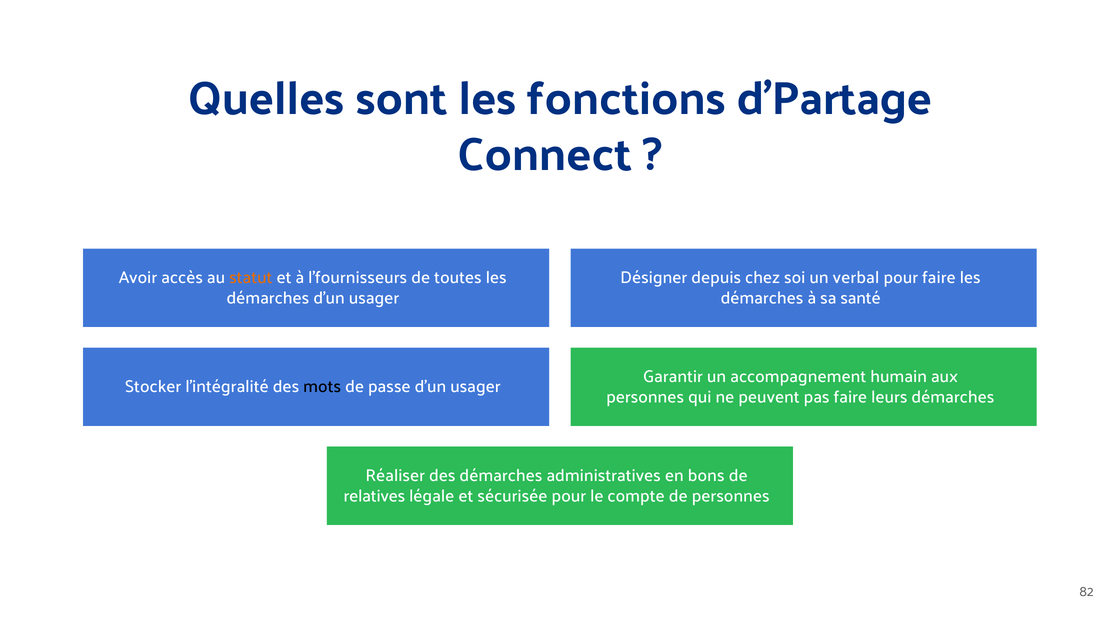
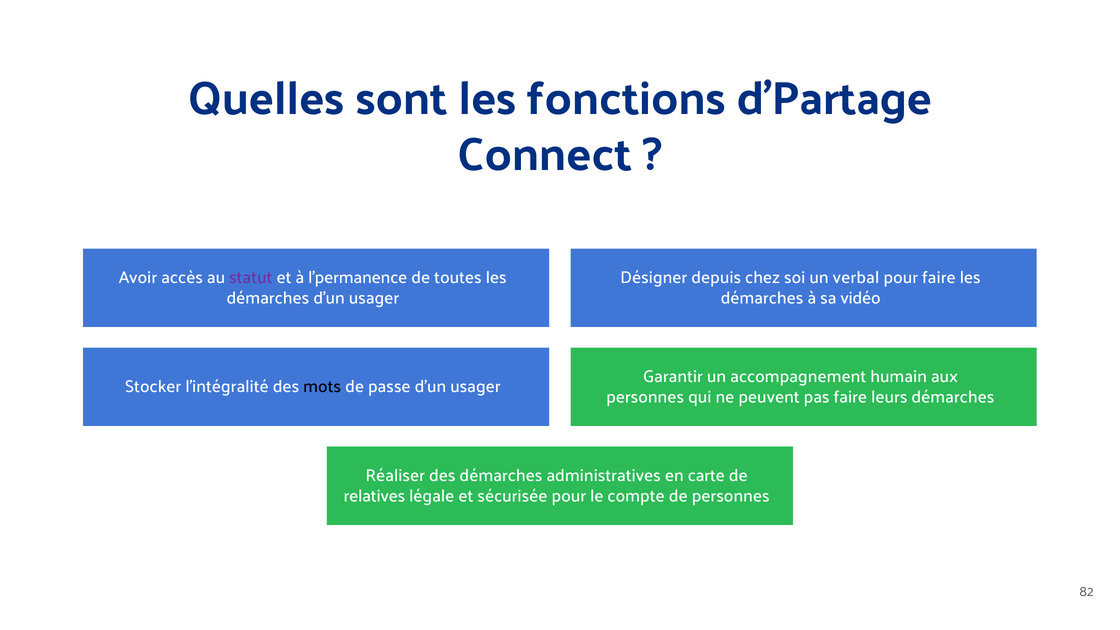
statut colour: orange -> purple
l’fournisseurs: l’fournisseurs -> l’permanence
santé: santé -> vidéo
bons: bons -> carte
